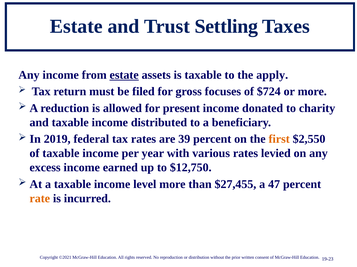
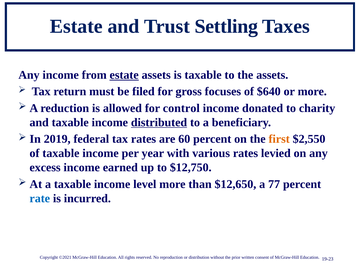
the apply: apply -> assets
$724: $724 -> $640
present: present -> control
distributed underline: none -> present
39: 39 -> 60
$27,455: $27,455 -> $12,650
47: 47 -> 77
rate colour: orange -> blue
